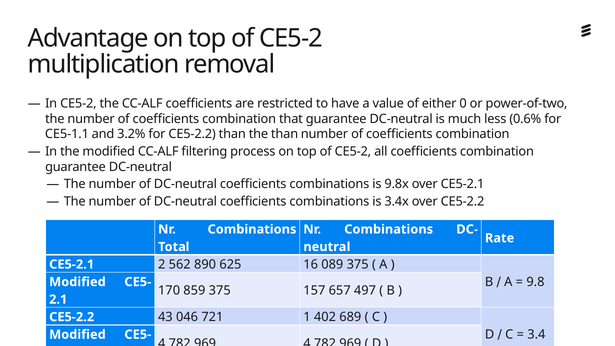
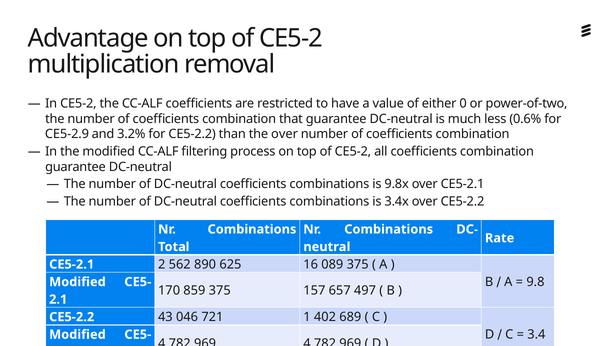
CE5-1.1: CE5-1.1 -> CE5-2.9
the than: than -> over
